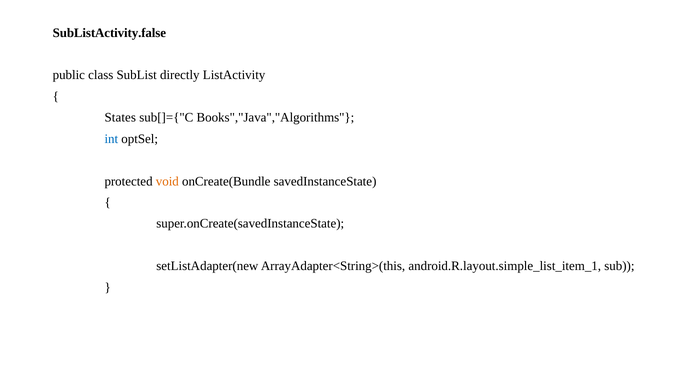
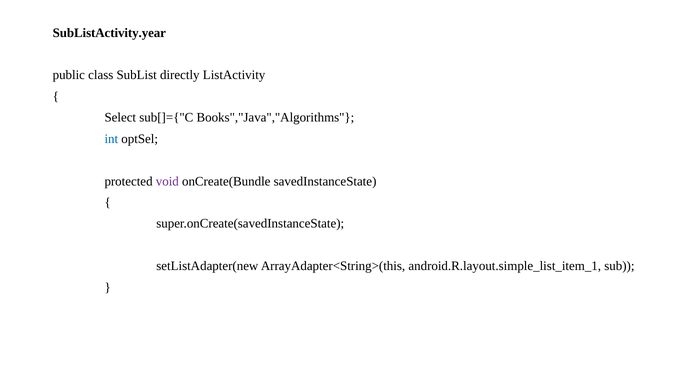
SubListActivity.false: SubListActivity.false -> SubListActivity.year
States: States -> Select
void colour: orange -> purple
